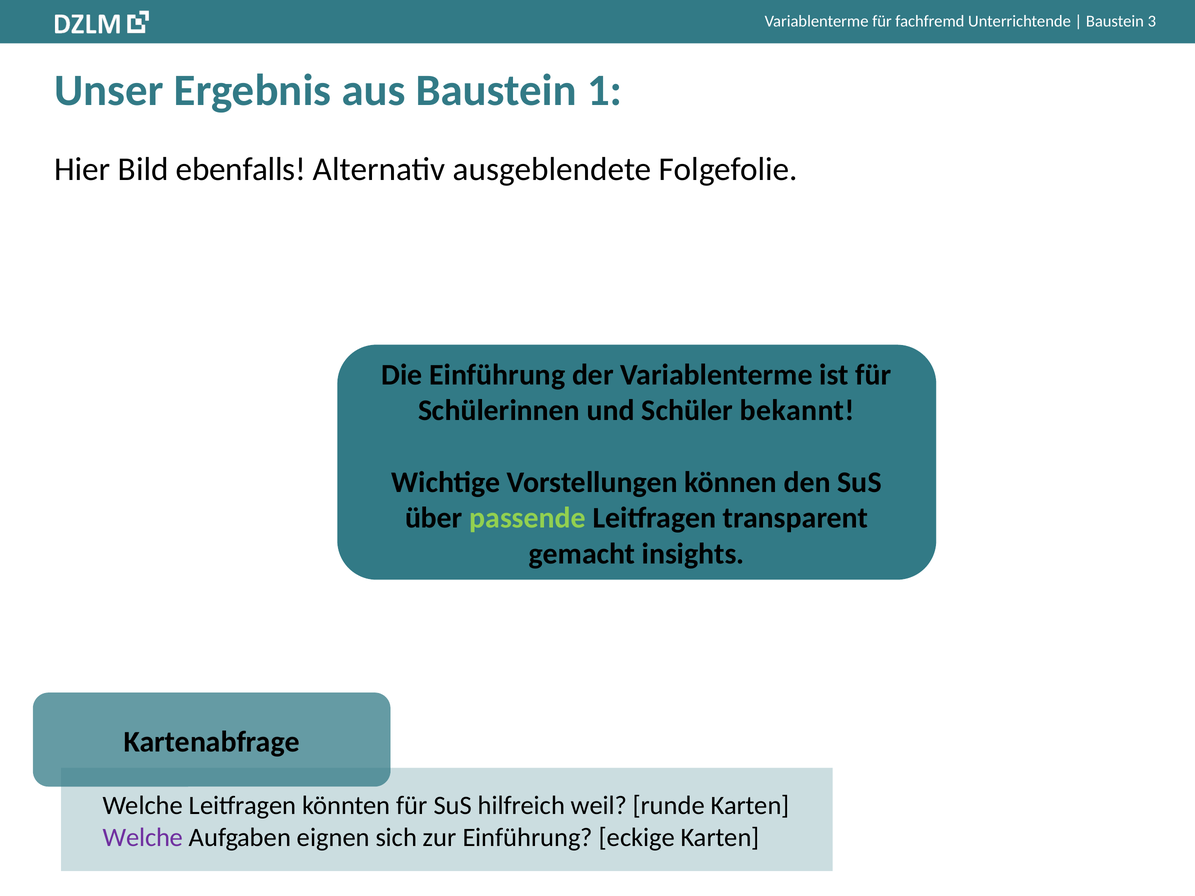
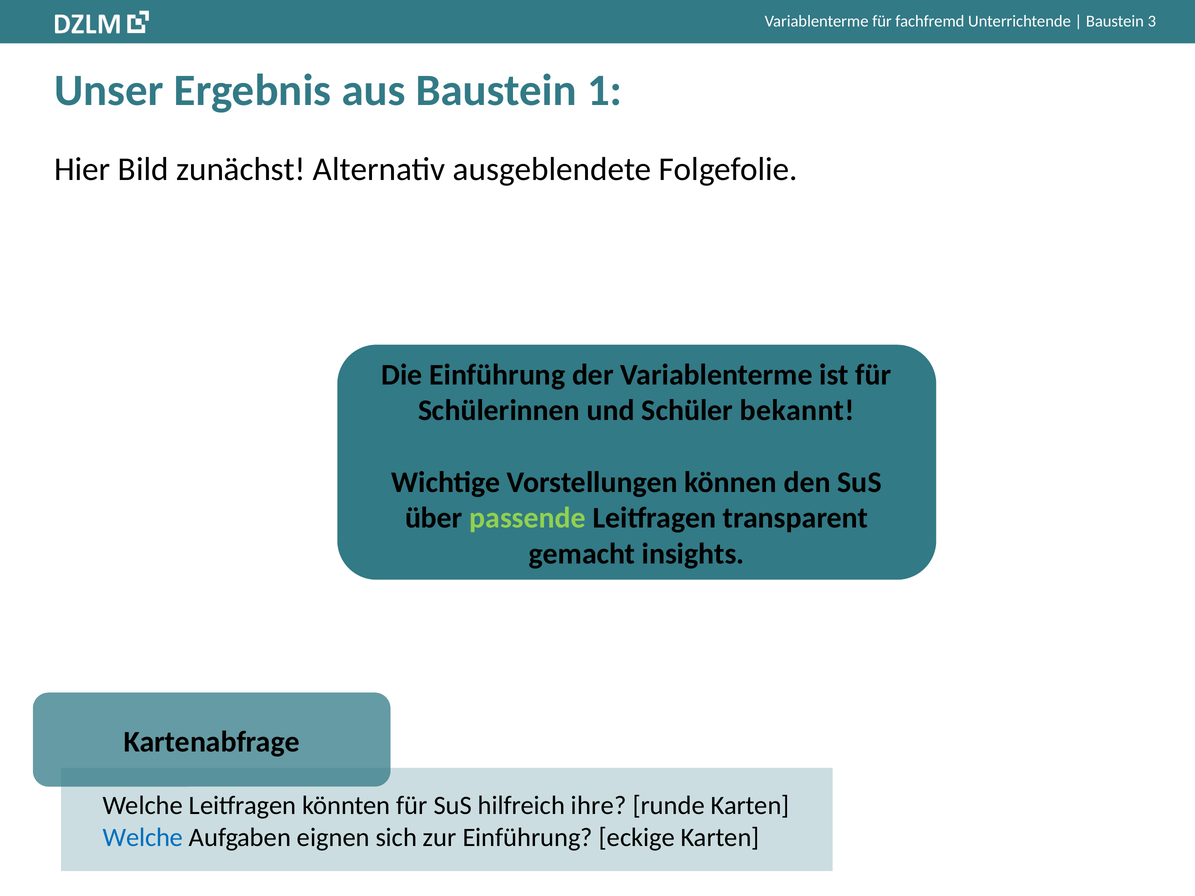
ebenfalls: ebenfalls -> zunächst
weil: weil -> ihre
Welche at (143, 837) colour: purple -> blue
